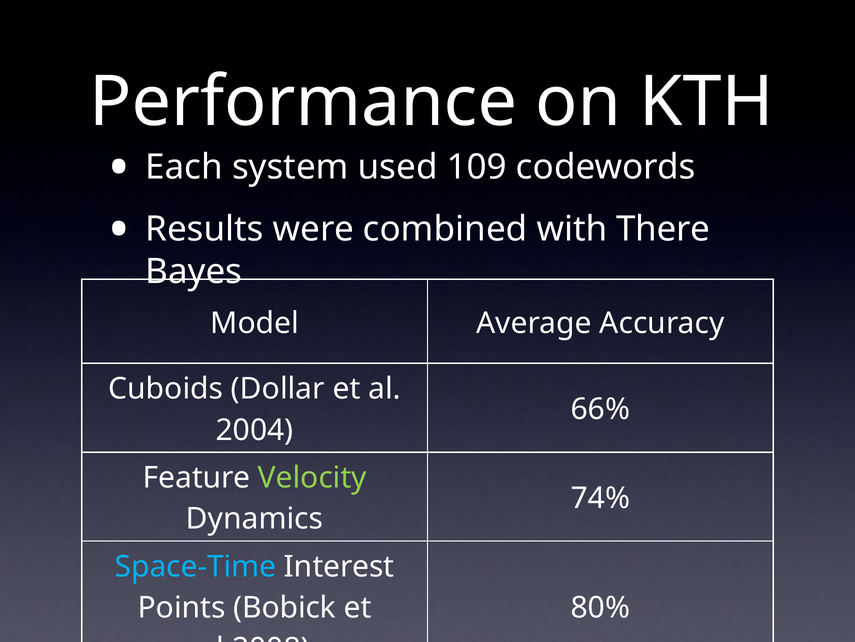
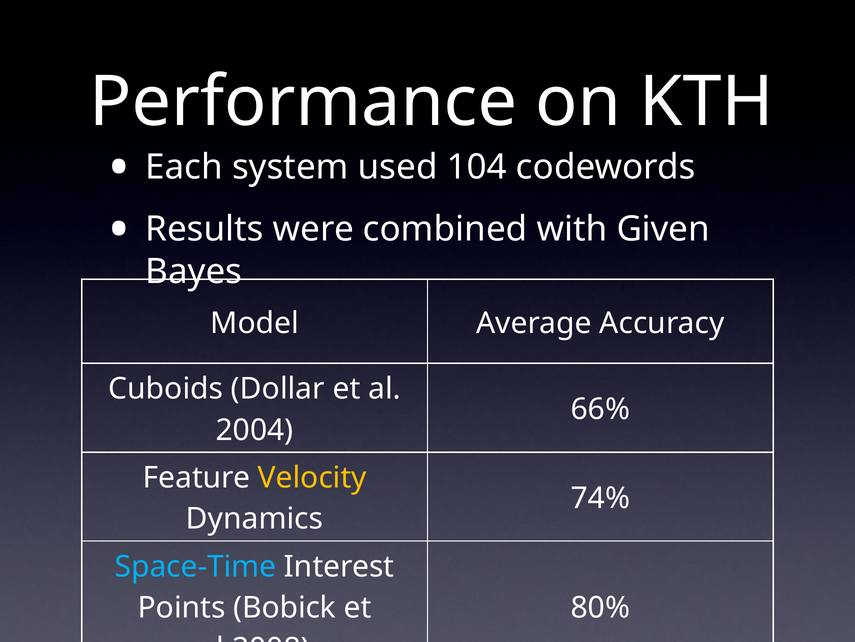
109: 109 -> 104
There: There -> Given
Velocity colour: light green -> yellow
